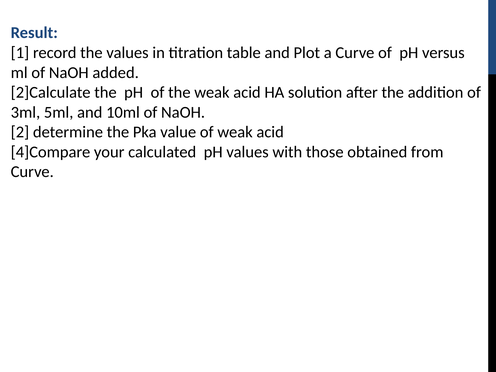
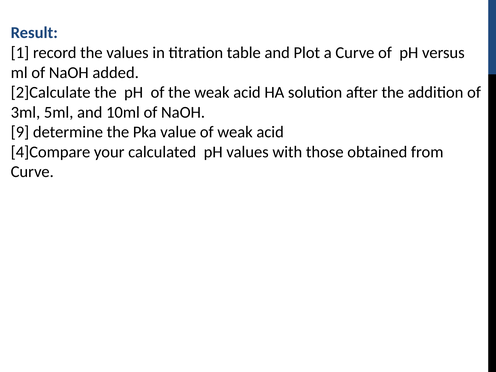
2: 2 -> 9
